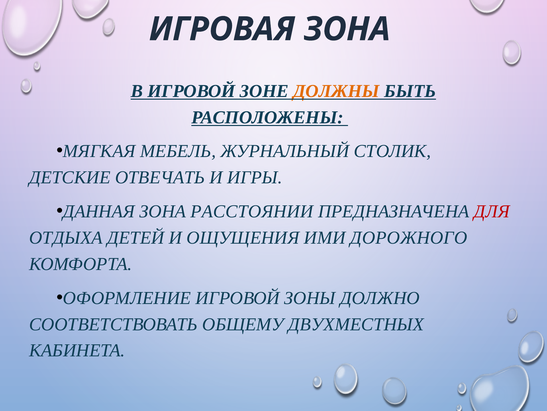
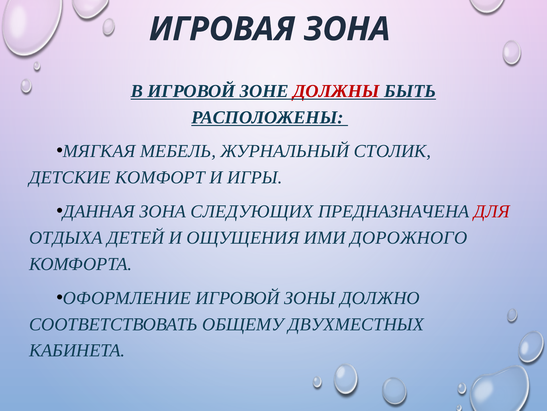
ДОЛЖНЫ colour: orange -> red
ОТВЕЧАТЬ: ОТВЕЧАТЬ -> КОМФОРТ
РАССТОЯНИИ: РАССТОЯНИИ -> СЛЕДУЮЩИХ
